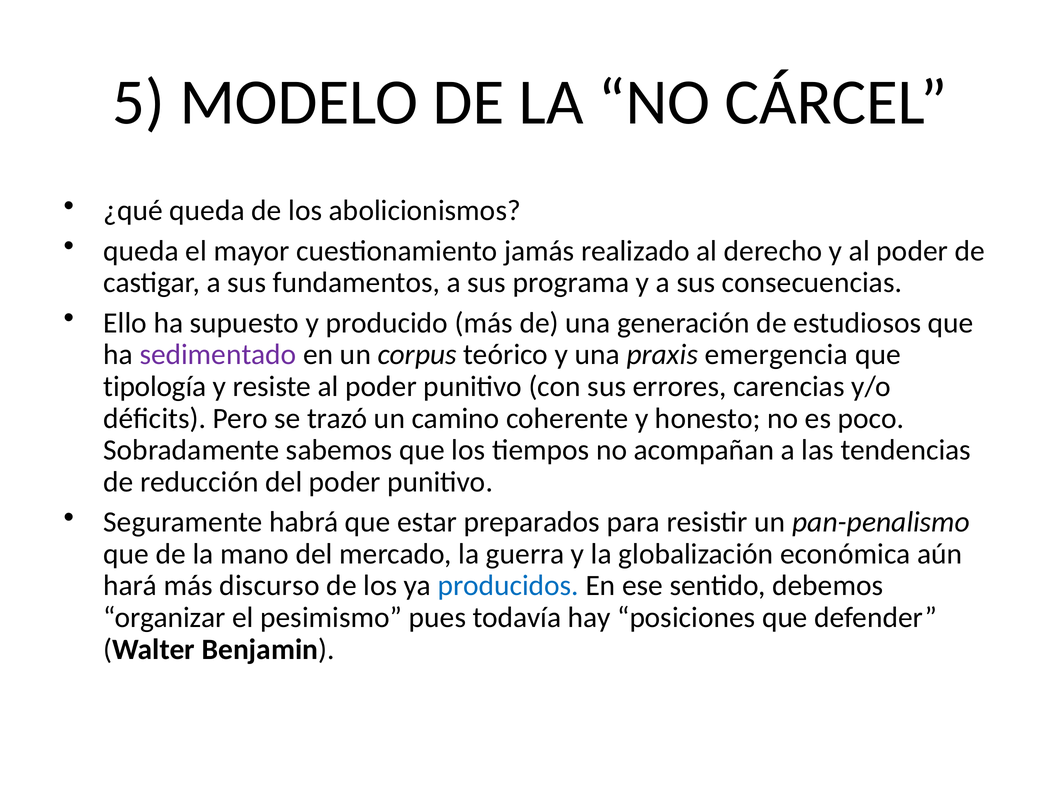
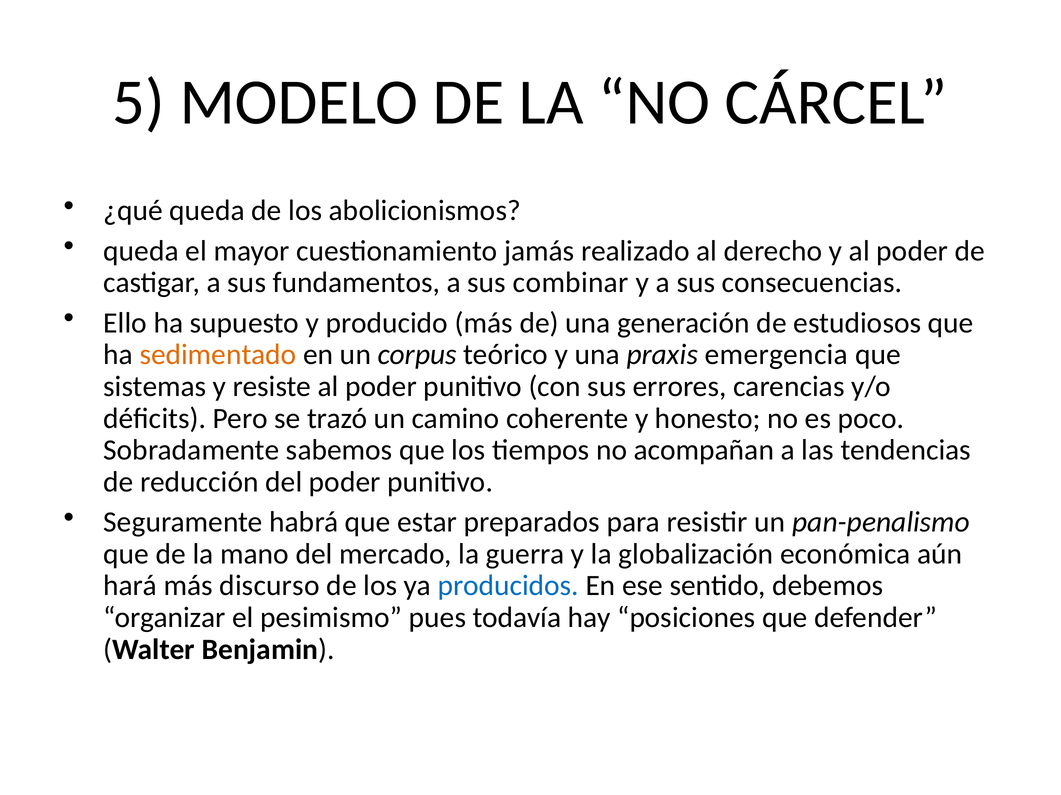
programa: programa -> combinar
sedimentado colour: purple -> orange
tipología: tipología -> sistemas
